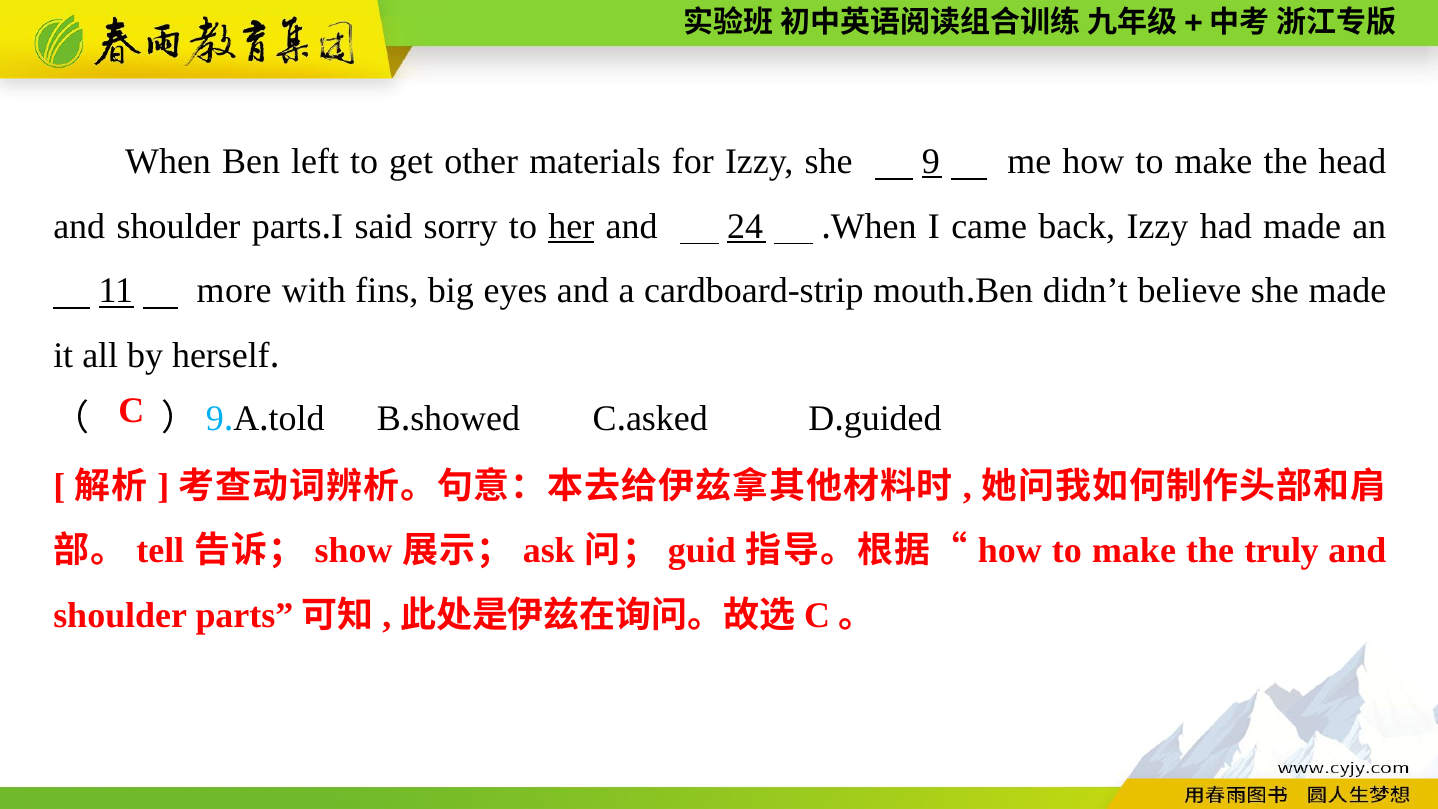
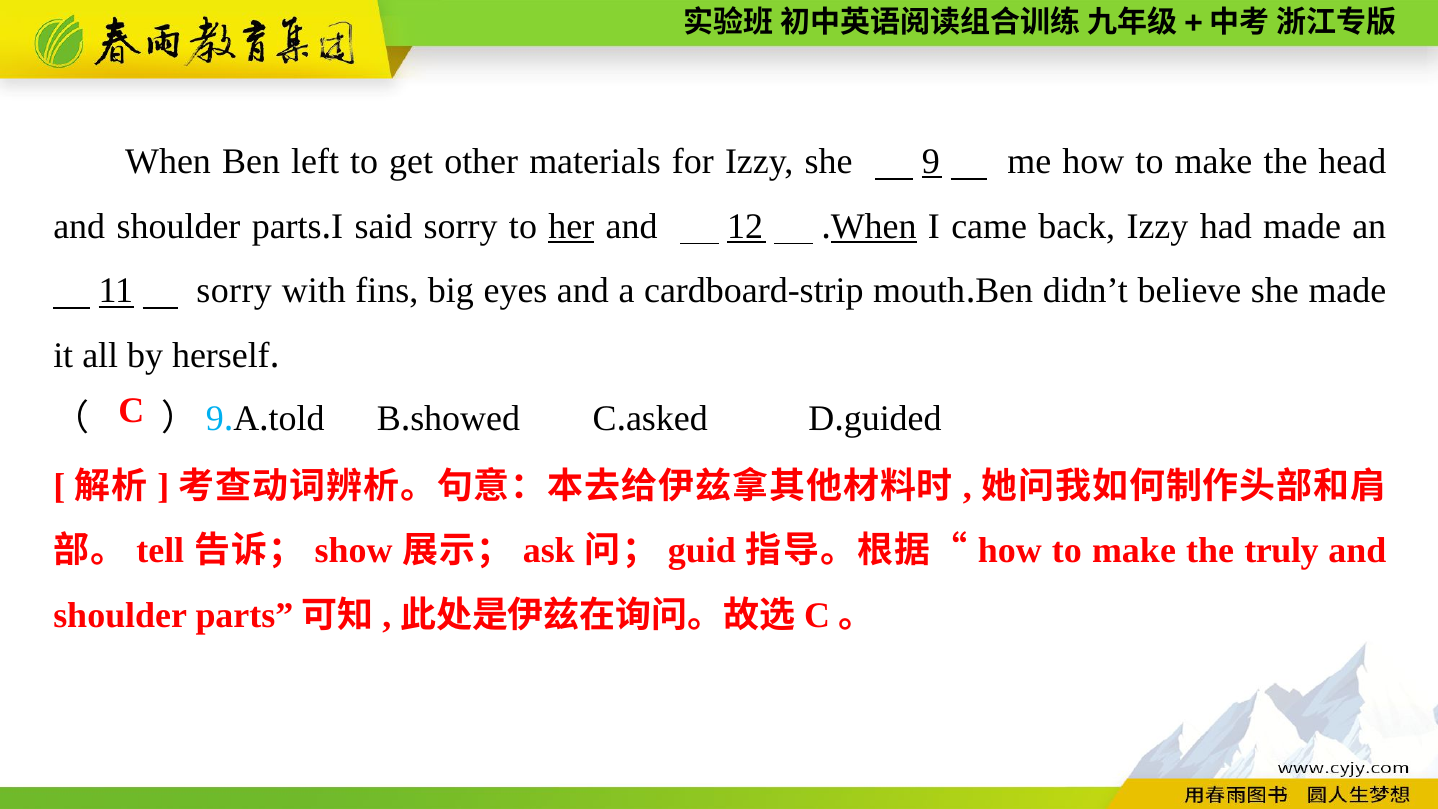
24: 24 -> 12
When at (874, 226) underline: none -> present
11 more: more -> sorry
